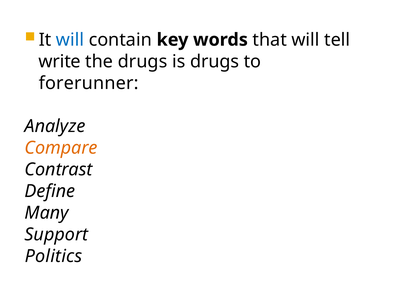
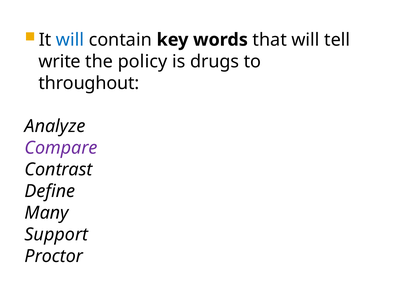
the drugs: drugs -> policy
forerunner: forerunner -> throughout
Compare colour: orange -> purple
Politics: Politics -> Proctor
